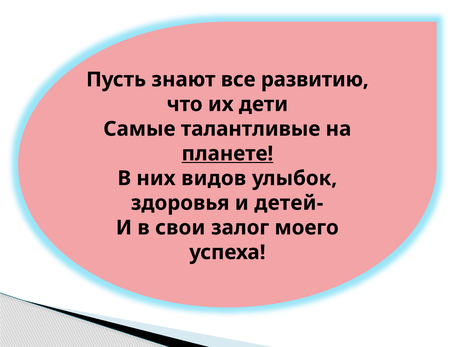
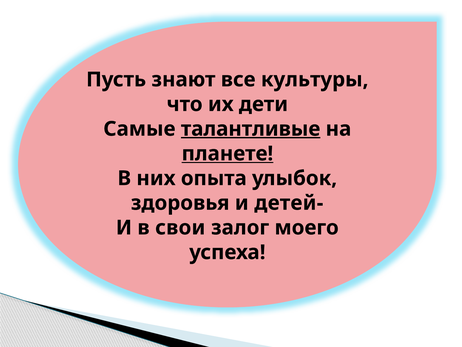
развитию: развитию -> культуры
талантливые underline: none -> present
видов: видов -> опыта
